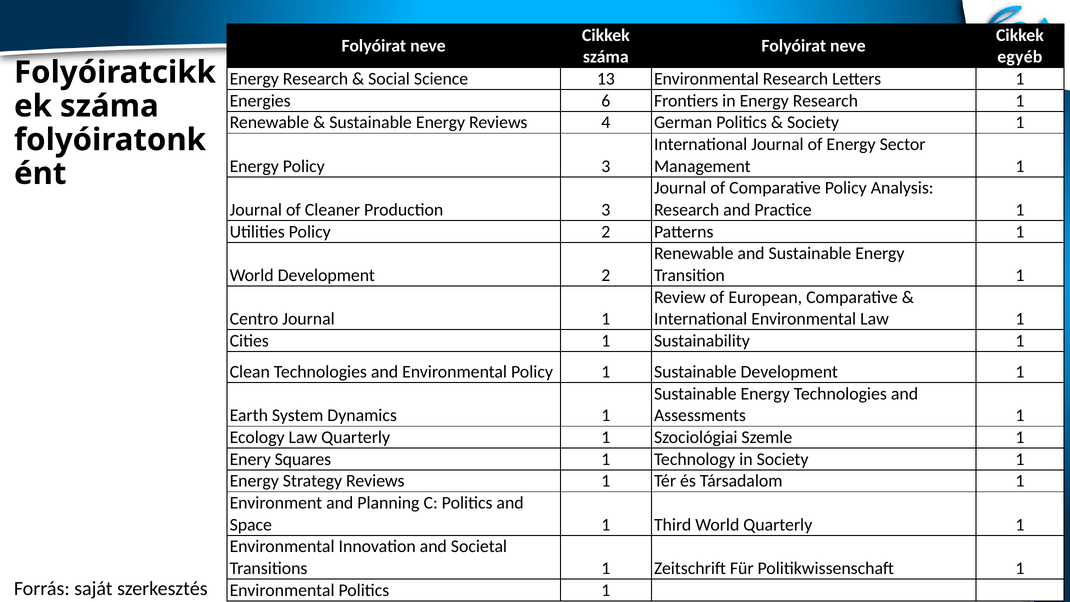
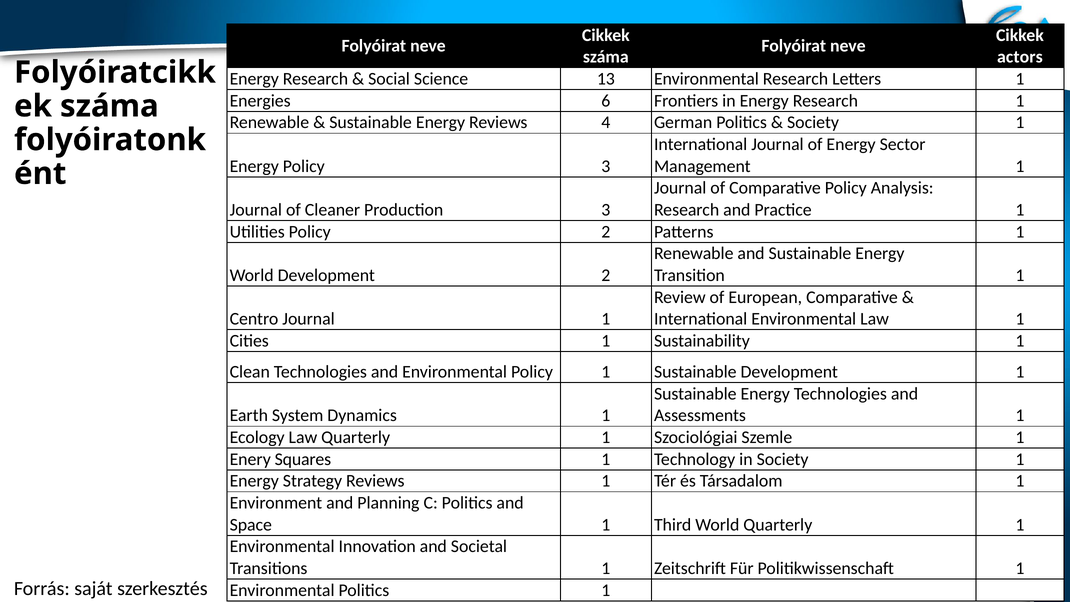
egyéb: egyéb -> actors
